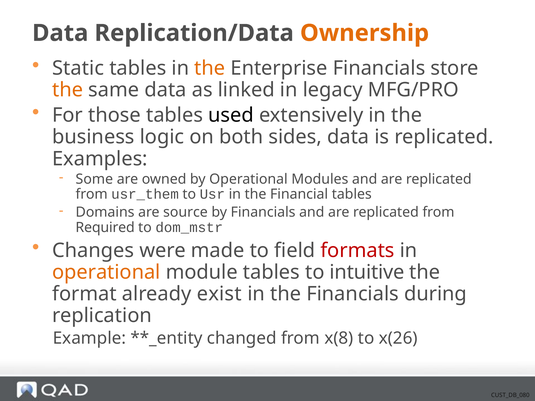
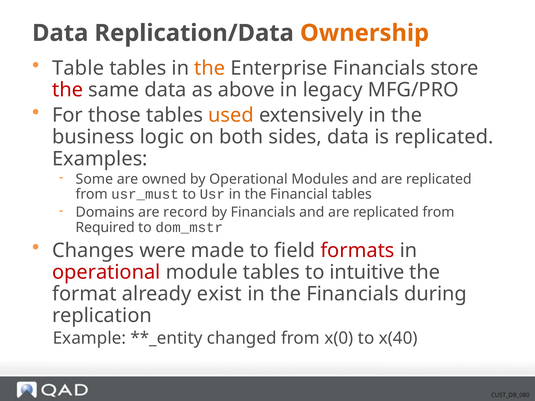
Static: Static -> Table
the at (68, 90) colour: orange -> red
linked: linked -> above
used colour: black -> orange
usr_them: usr_them -> usr_must
source: source -> record
operational at (106, 272) colour: orange -> red
x(8: x(8 -> x(0
x(26: x(26 -> x(40
